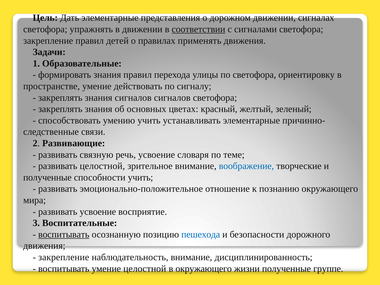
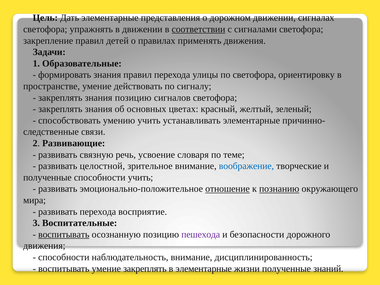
знания сигналов: сигналов -> позицию
отношение underline: none -> present
познанию underline: none -> present
развивать усвоение: усвоение -> перехода
пешехода colour: blue -> purple
закрепление at (64, 257): закрепление -> способности
умение целостной: целостной -> закреплять
в окружающего: окружающего -> элементарные
группе: группе -> знаний
